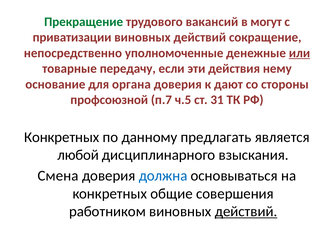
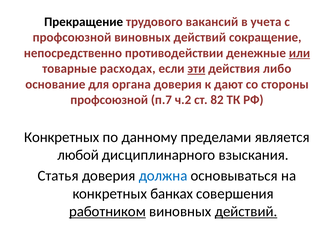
Прекращение colour: green -> black
могут: могут -> учета
приватизации at (72, 37): приватизации -> профсоюзной
уполномоченные: уполномоченные -> противодействии
передачу: передачу -> расходах
эти underline: none -> present
нему: нему -> либо
ч.5: ч.5 -> ч.2
31: 31 -> 82
предлагать: предлагать -> пределами
Смена: Смена -> Статья
общие: общие -> банках
работником underline: none -> present
